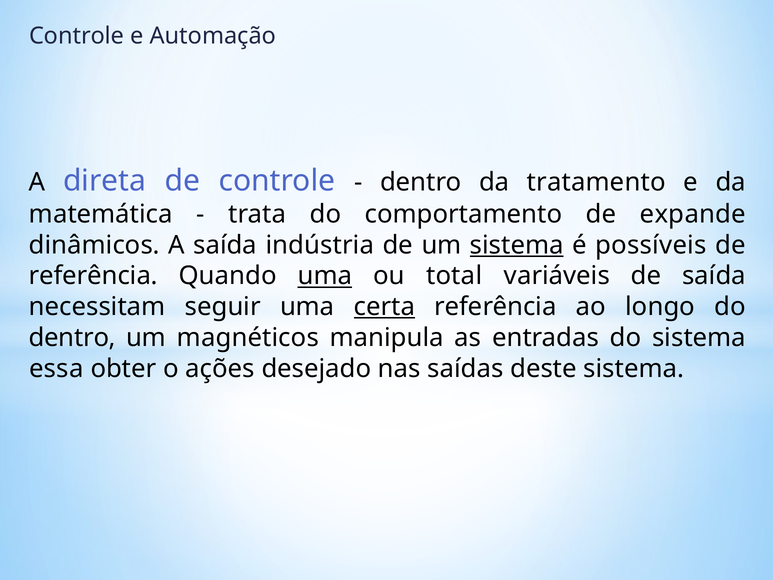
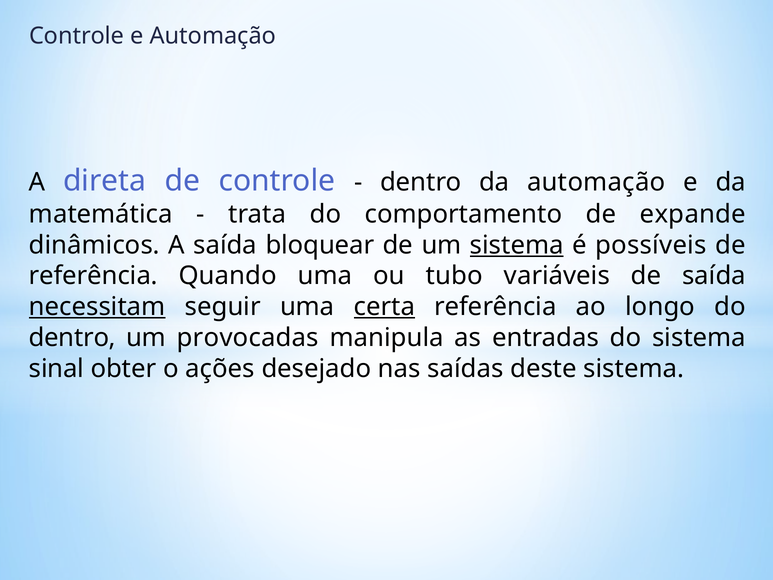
da tratamento: tratamento -> automação
indústria: indústria -> bloquear
uma at (325, 276) underline: present -> none
total: total -> tubo
necessitam underline: none -> present
magnéticos: magnéticos -> provocadas
essa: essa -> sinal
